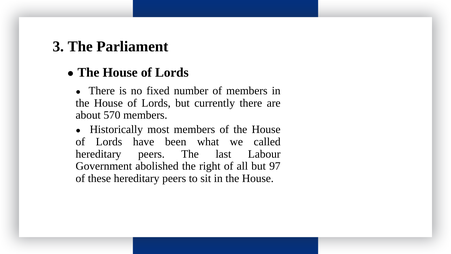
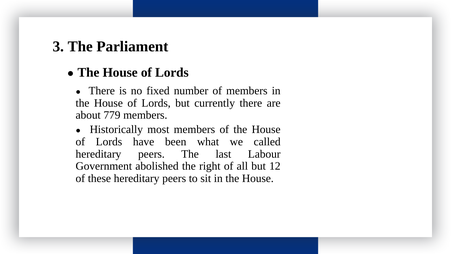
570: 570 -> 779
97: 97 -> 12
